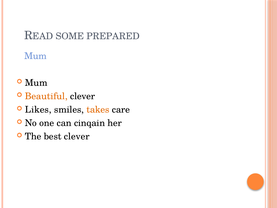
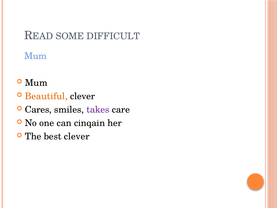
PREPARED: PREPARED -> DIFFICULT
Likes: Likes -> Cares
takes colour: orange -> purple
